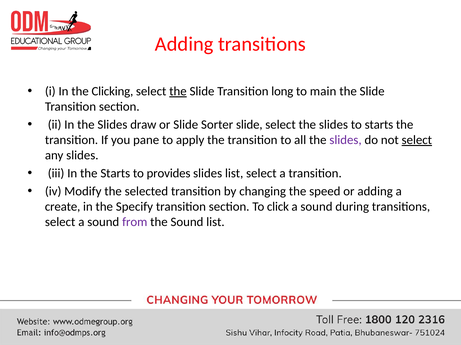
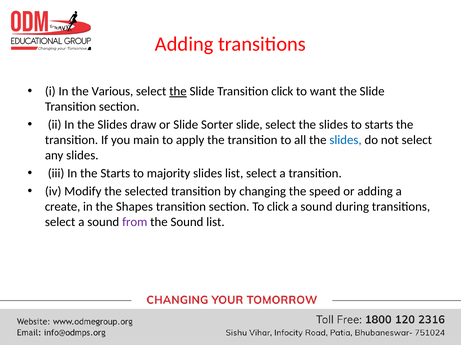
Clicking: Clicking -> Various
Transition long: long -> click
main: main -> want
pane: pane -> main
slides at (346, 140) colour: purple -> blue
select at (417, 140) underline: present -> none
provides: provides -> majority
Specify: Specify -> Shapes
